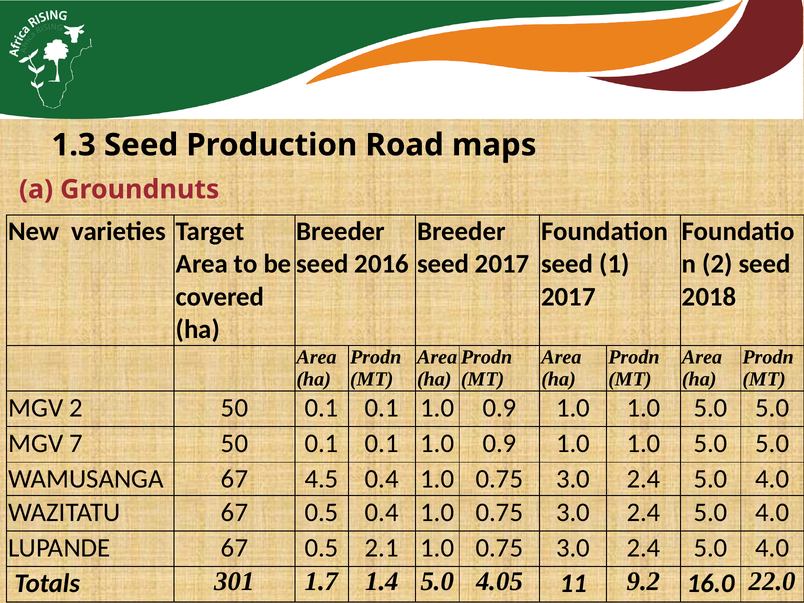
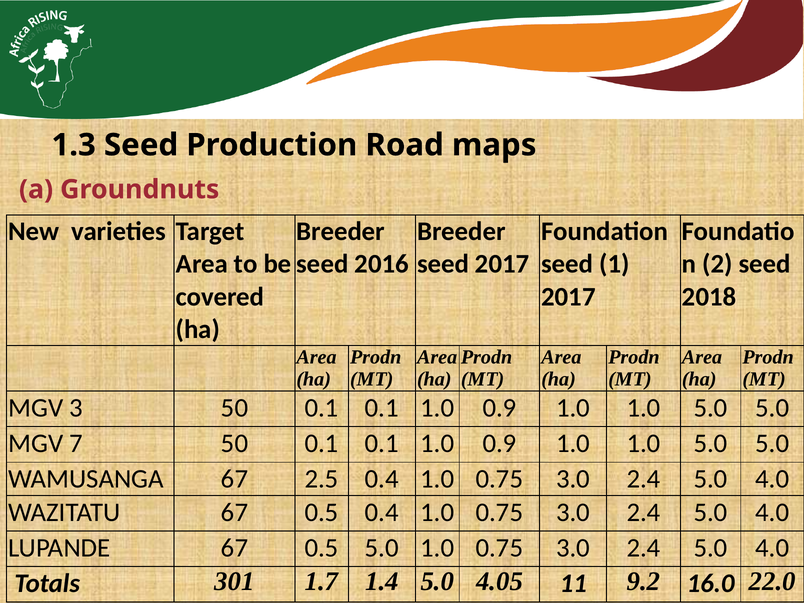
MGV 2: 2 -> 3
4.5: 4.5 -> 2.5
0.5 2.1: 2.1 -> 5.0
